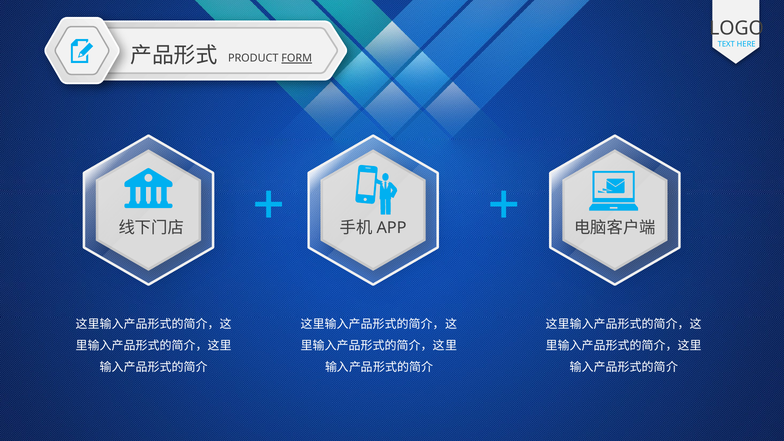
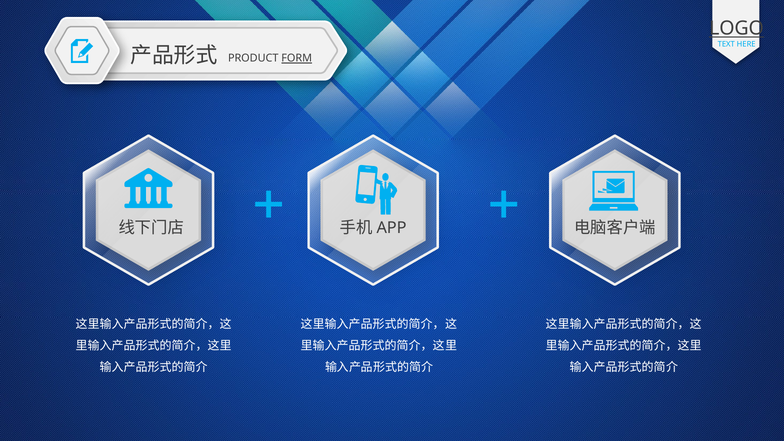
LOGO underline: none -> present
